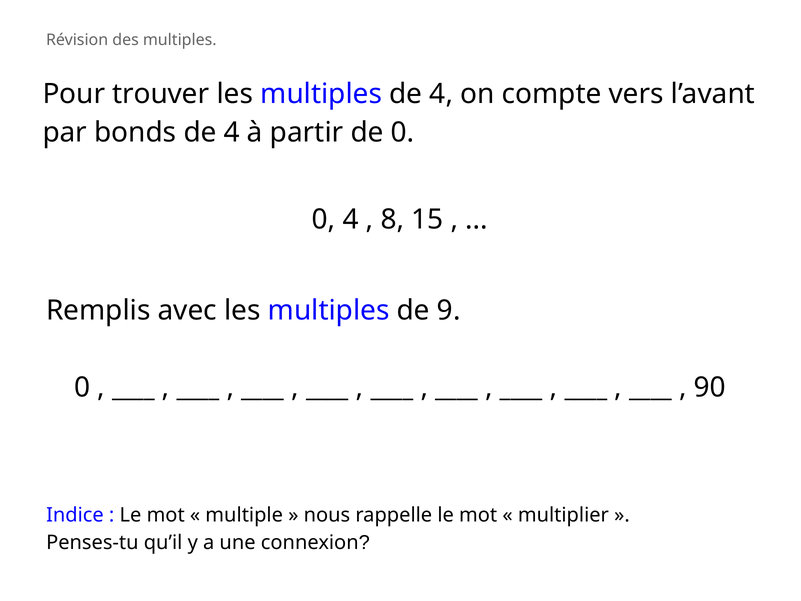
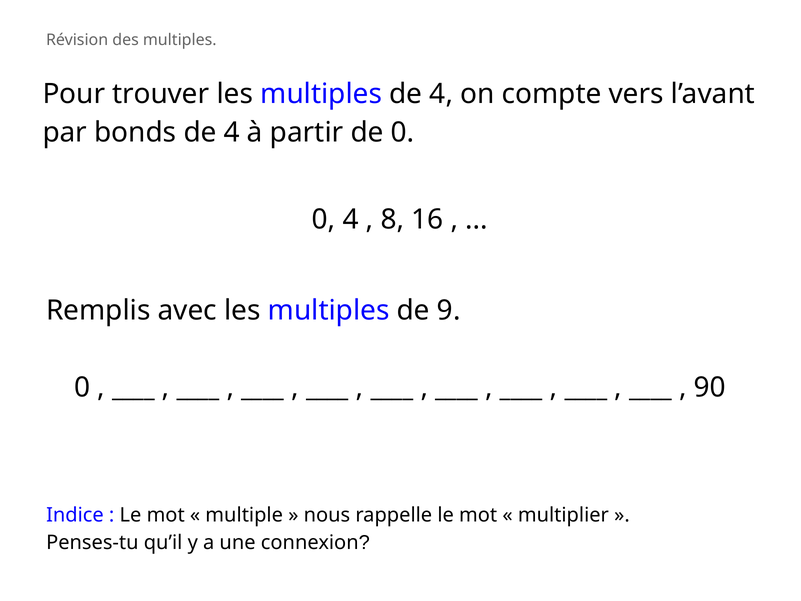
15: 15 -> 16
